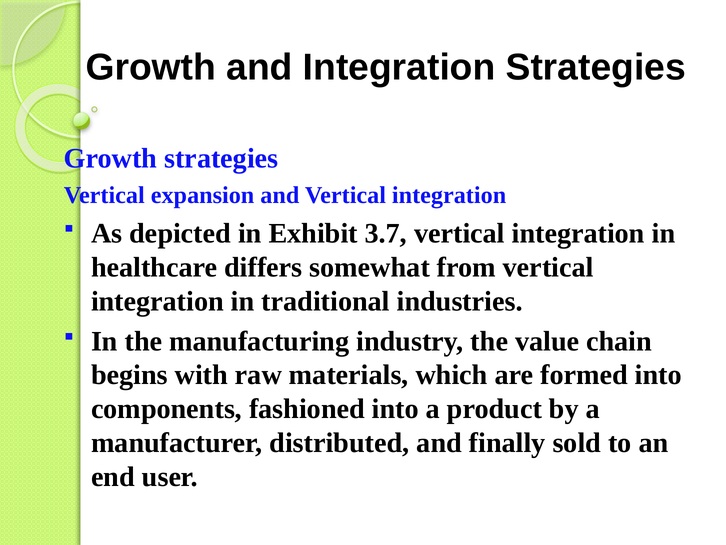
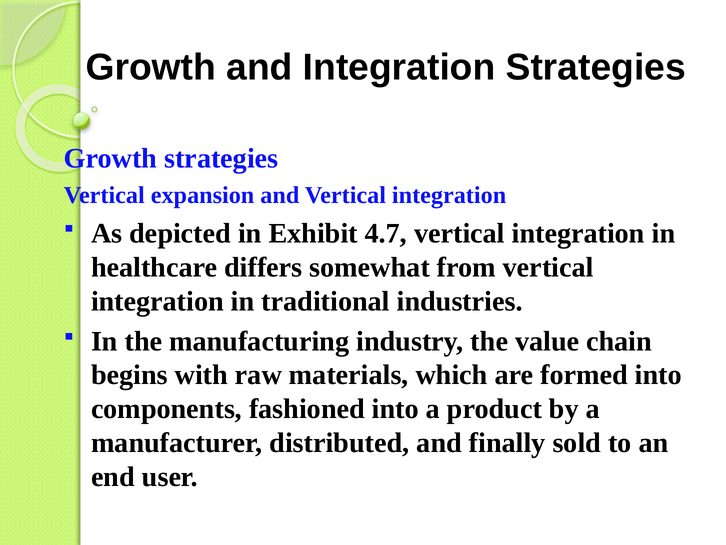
3.7: 3.7 -> 4.7
